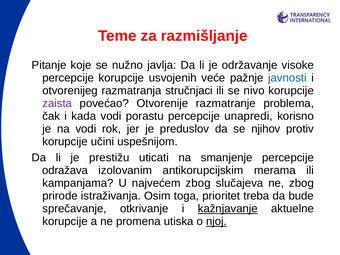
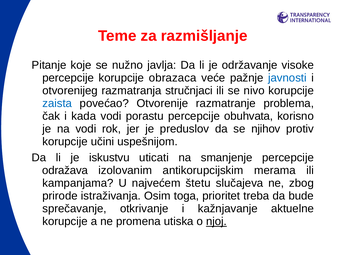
usvojenih: usvojenih -> obrazaca
zaista colour: purple -> blue
unapredi: unapredi -> obuhvata
prestižu: prestižu -> iskustvu
najvećem zbog: zbog -> štetu
kažnjavanje underline: present -> none
